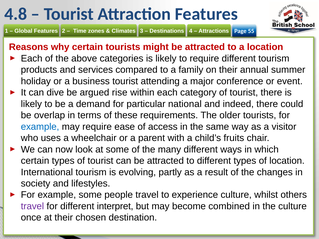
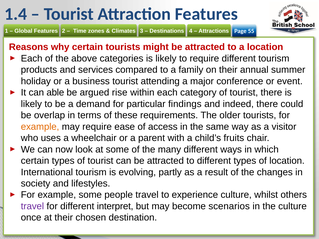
4.8: 4.8 -> 1.4
dive: dive -> able
national: national -> findings
example at (40, 127) colour: blue -> orange
combined: combined -> scenarios
